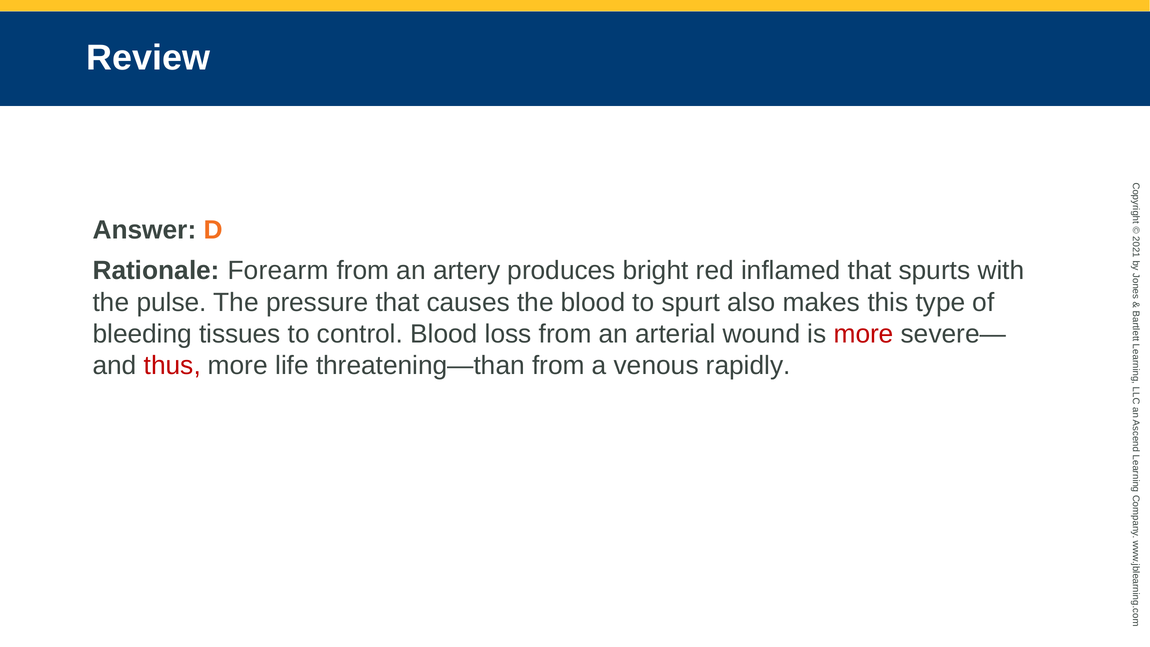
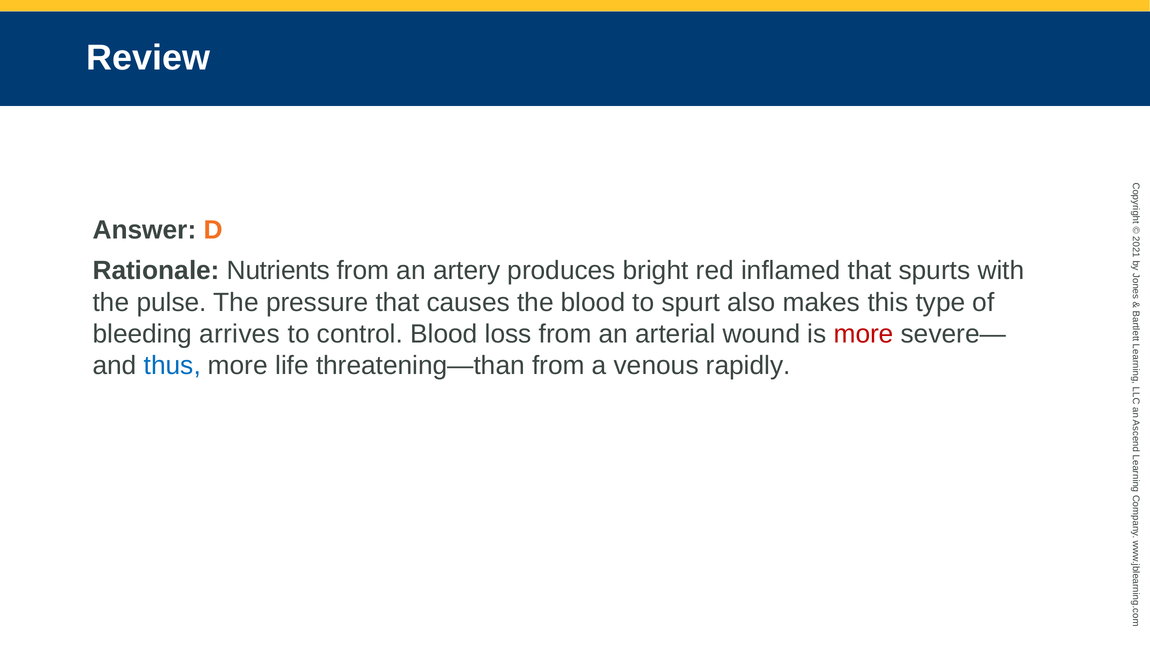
Forearm: Forearm -> Nutrients
tissues: tissues -> arrives
thus colour: red -> blue
